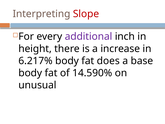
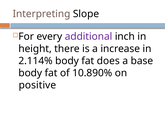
Slope colour: red -> black
6.217%: 6.217% -> 2.114%
14.590%: 14.590% -> 10.890%
unusual: unusual -> positive
